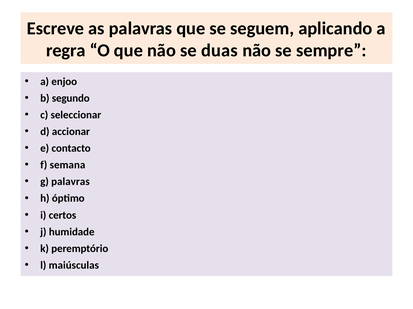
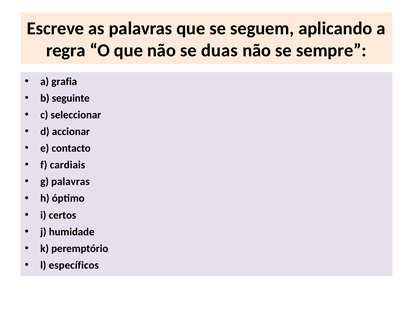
enjoo: enjoo -> grafia
segundo: segundo -> seguinte
semana: semana -> cardiais
maiúsculas: maiúsculas -> específicos
